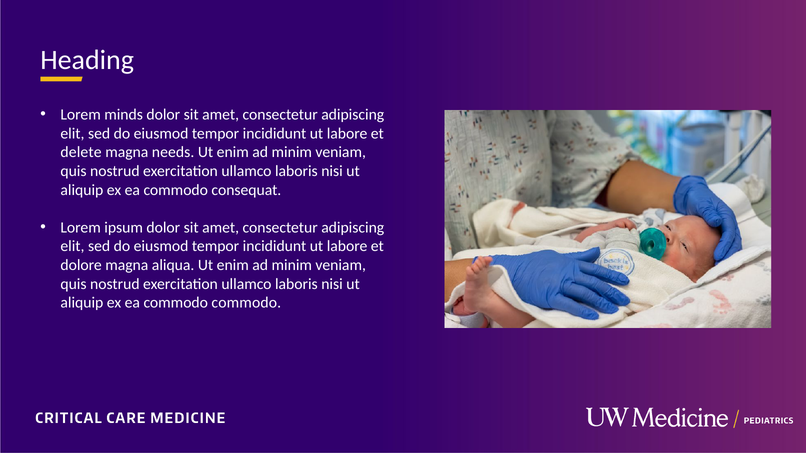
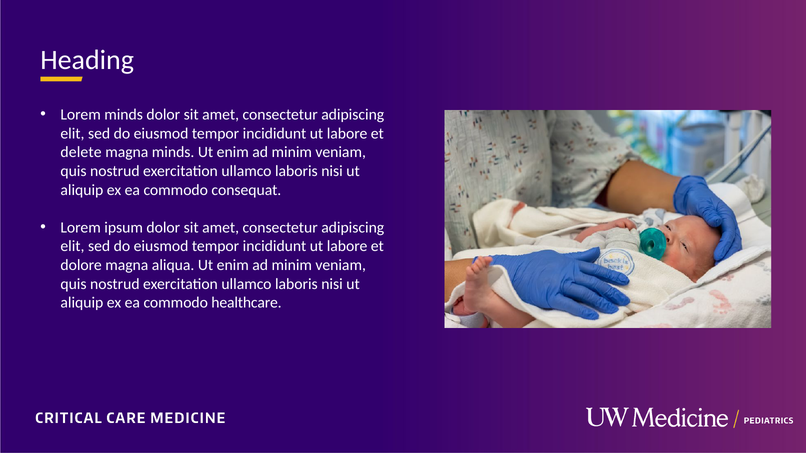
magna needs: needs -> minds
commodo commodo: commodo -> healthcare
